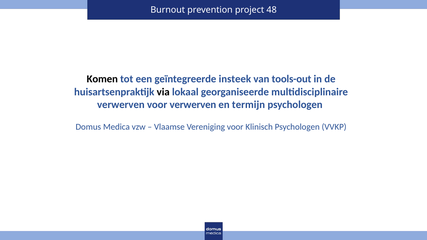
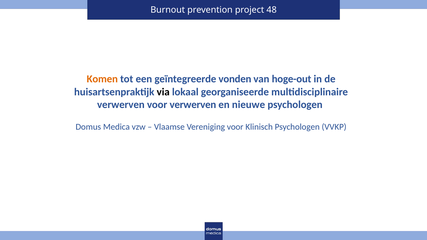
Komen colour: black -> orange
insteek: insteek -> vonden
tools-out: tools-out -> hoge-out
termijn: termijn -> nieuwe
